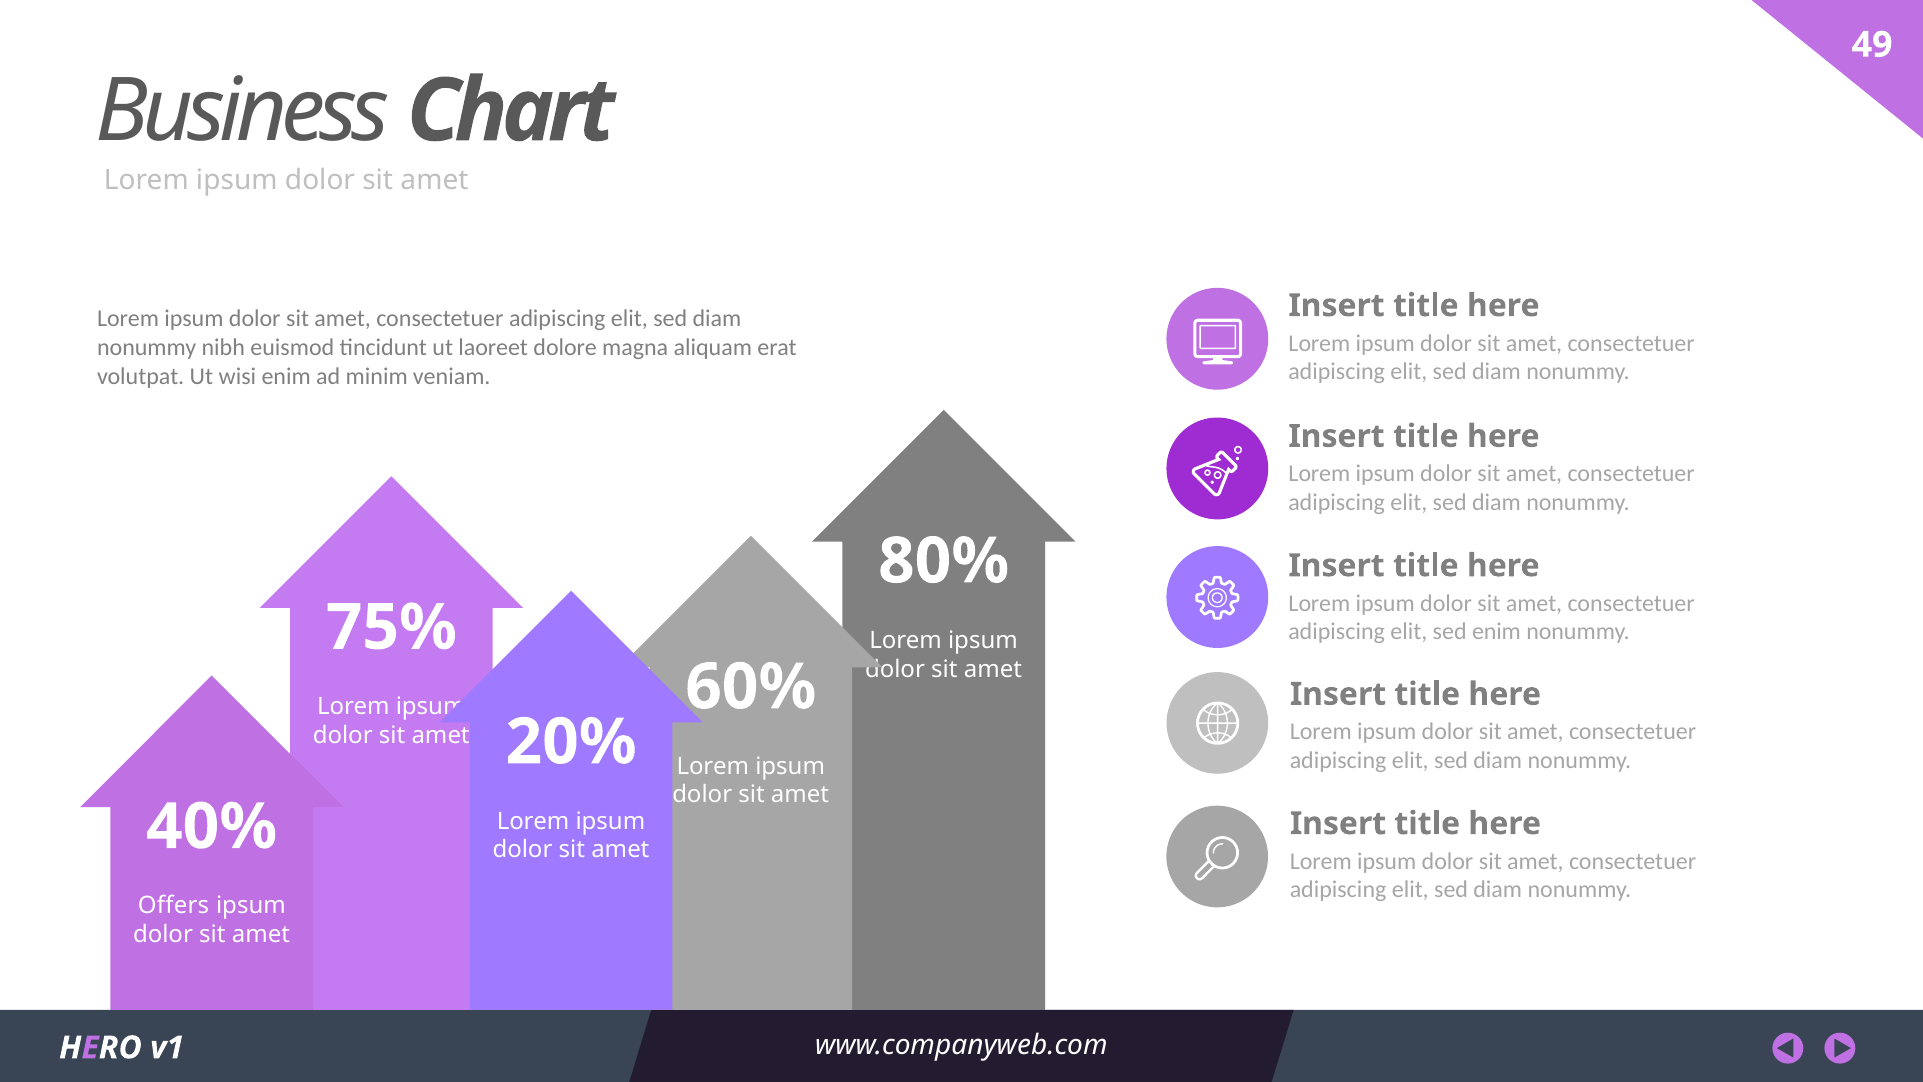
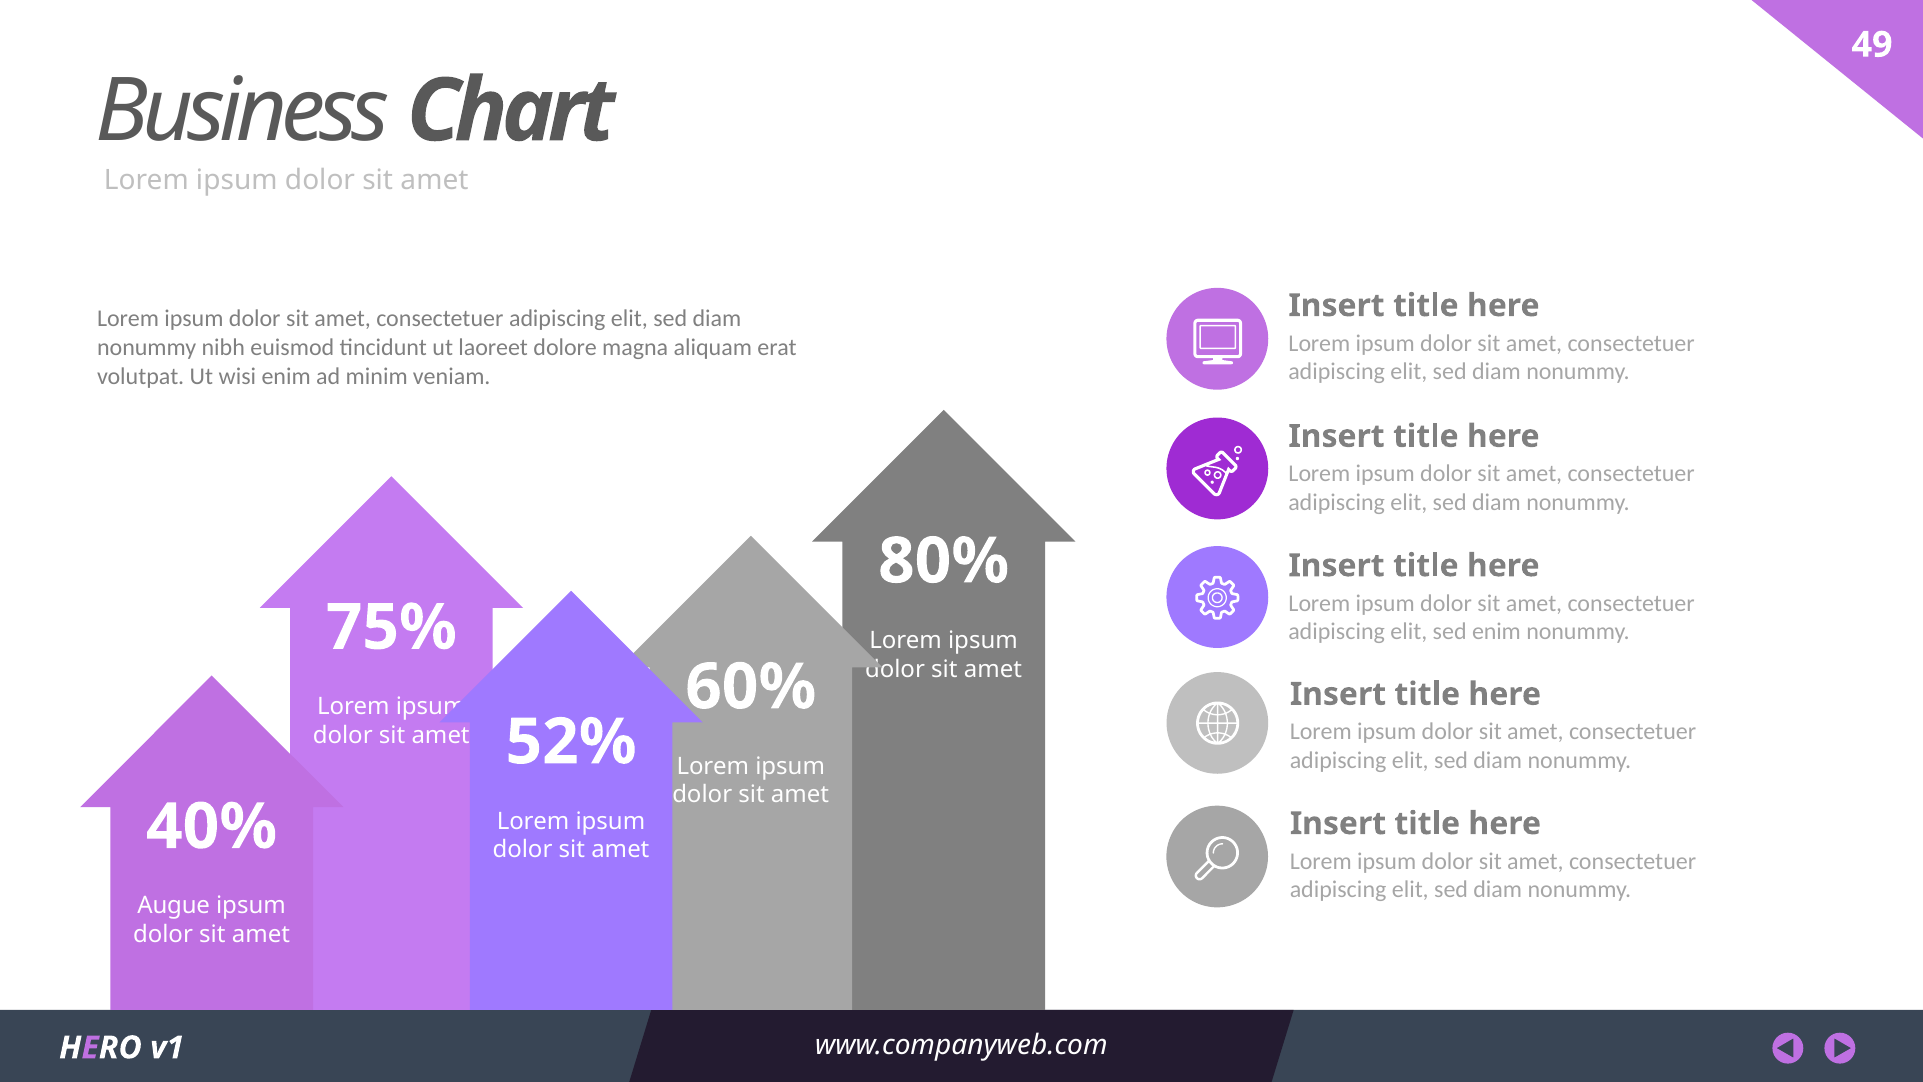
20%: 20% -> 52%
Offers: Offers -> Augue
